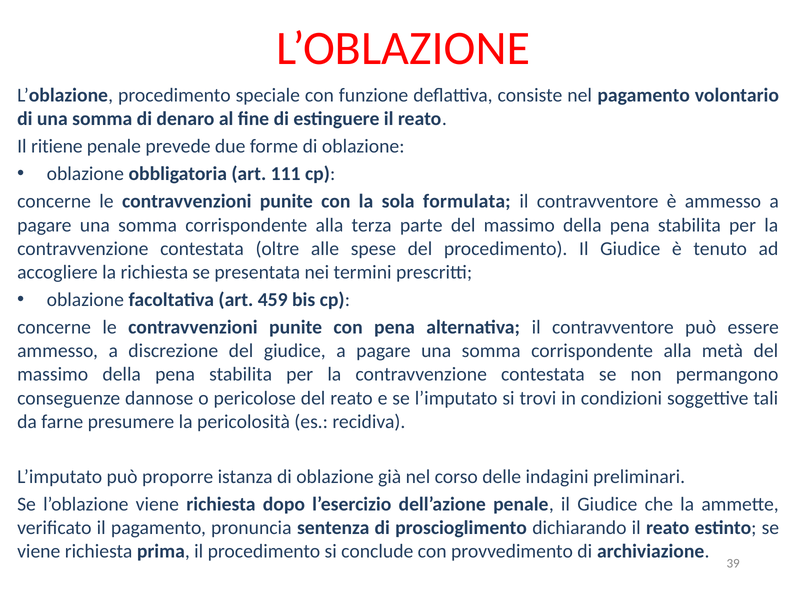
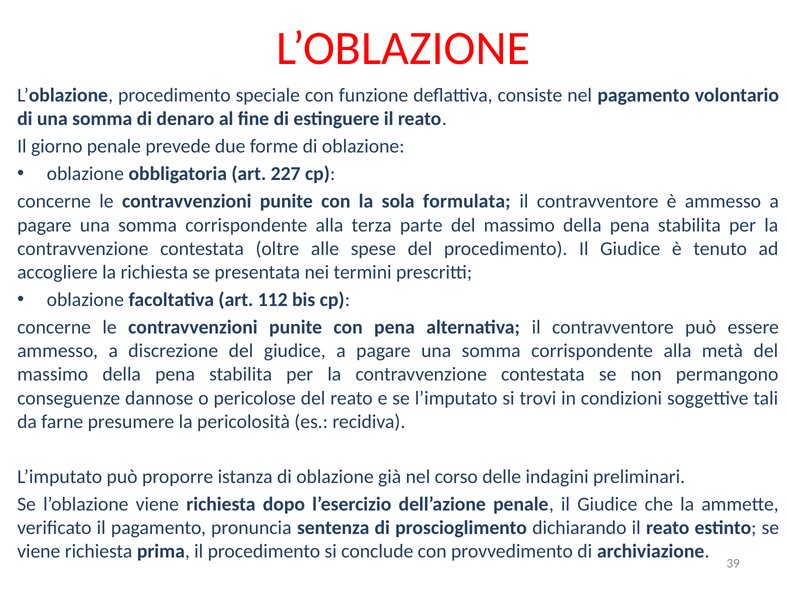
ritiene: ritiene -> giorno
111: 111 -> 227
459: 459 -> 112
